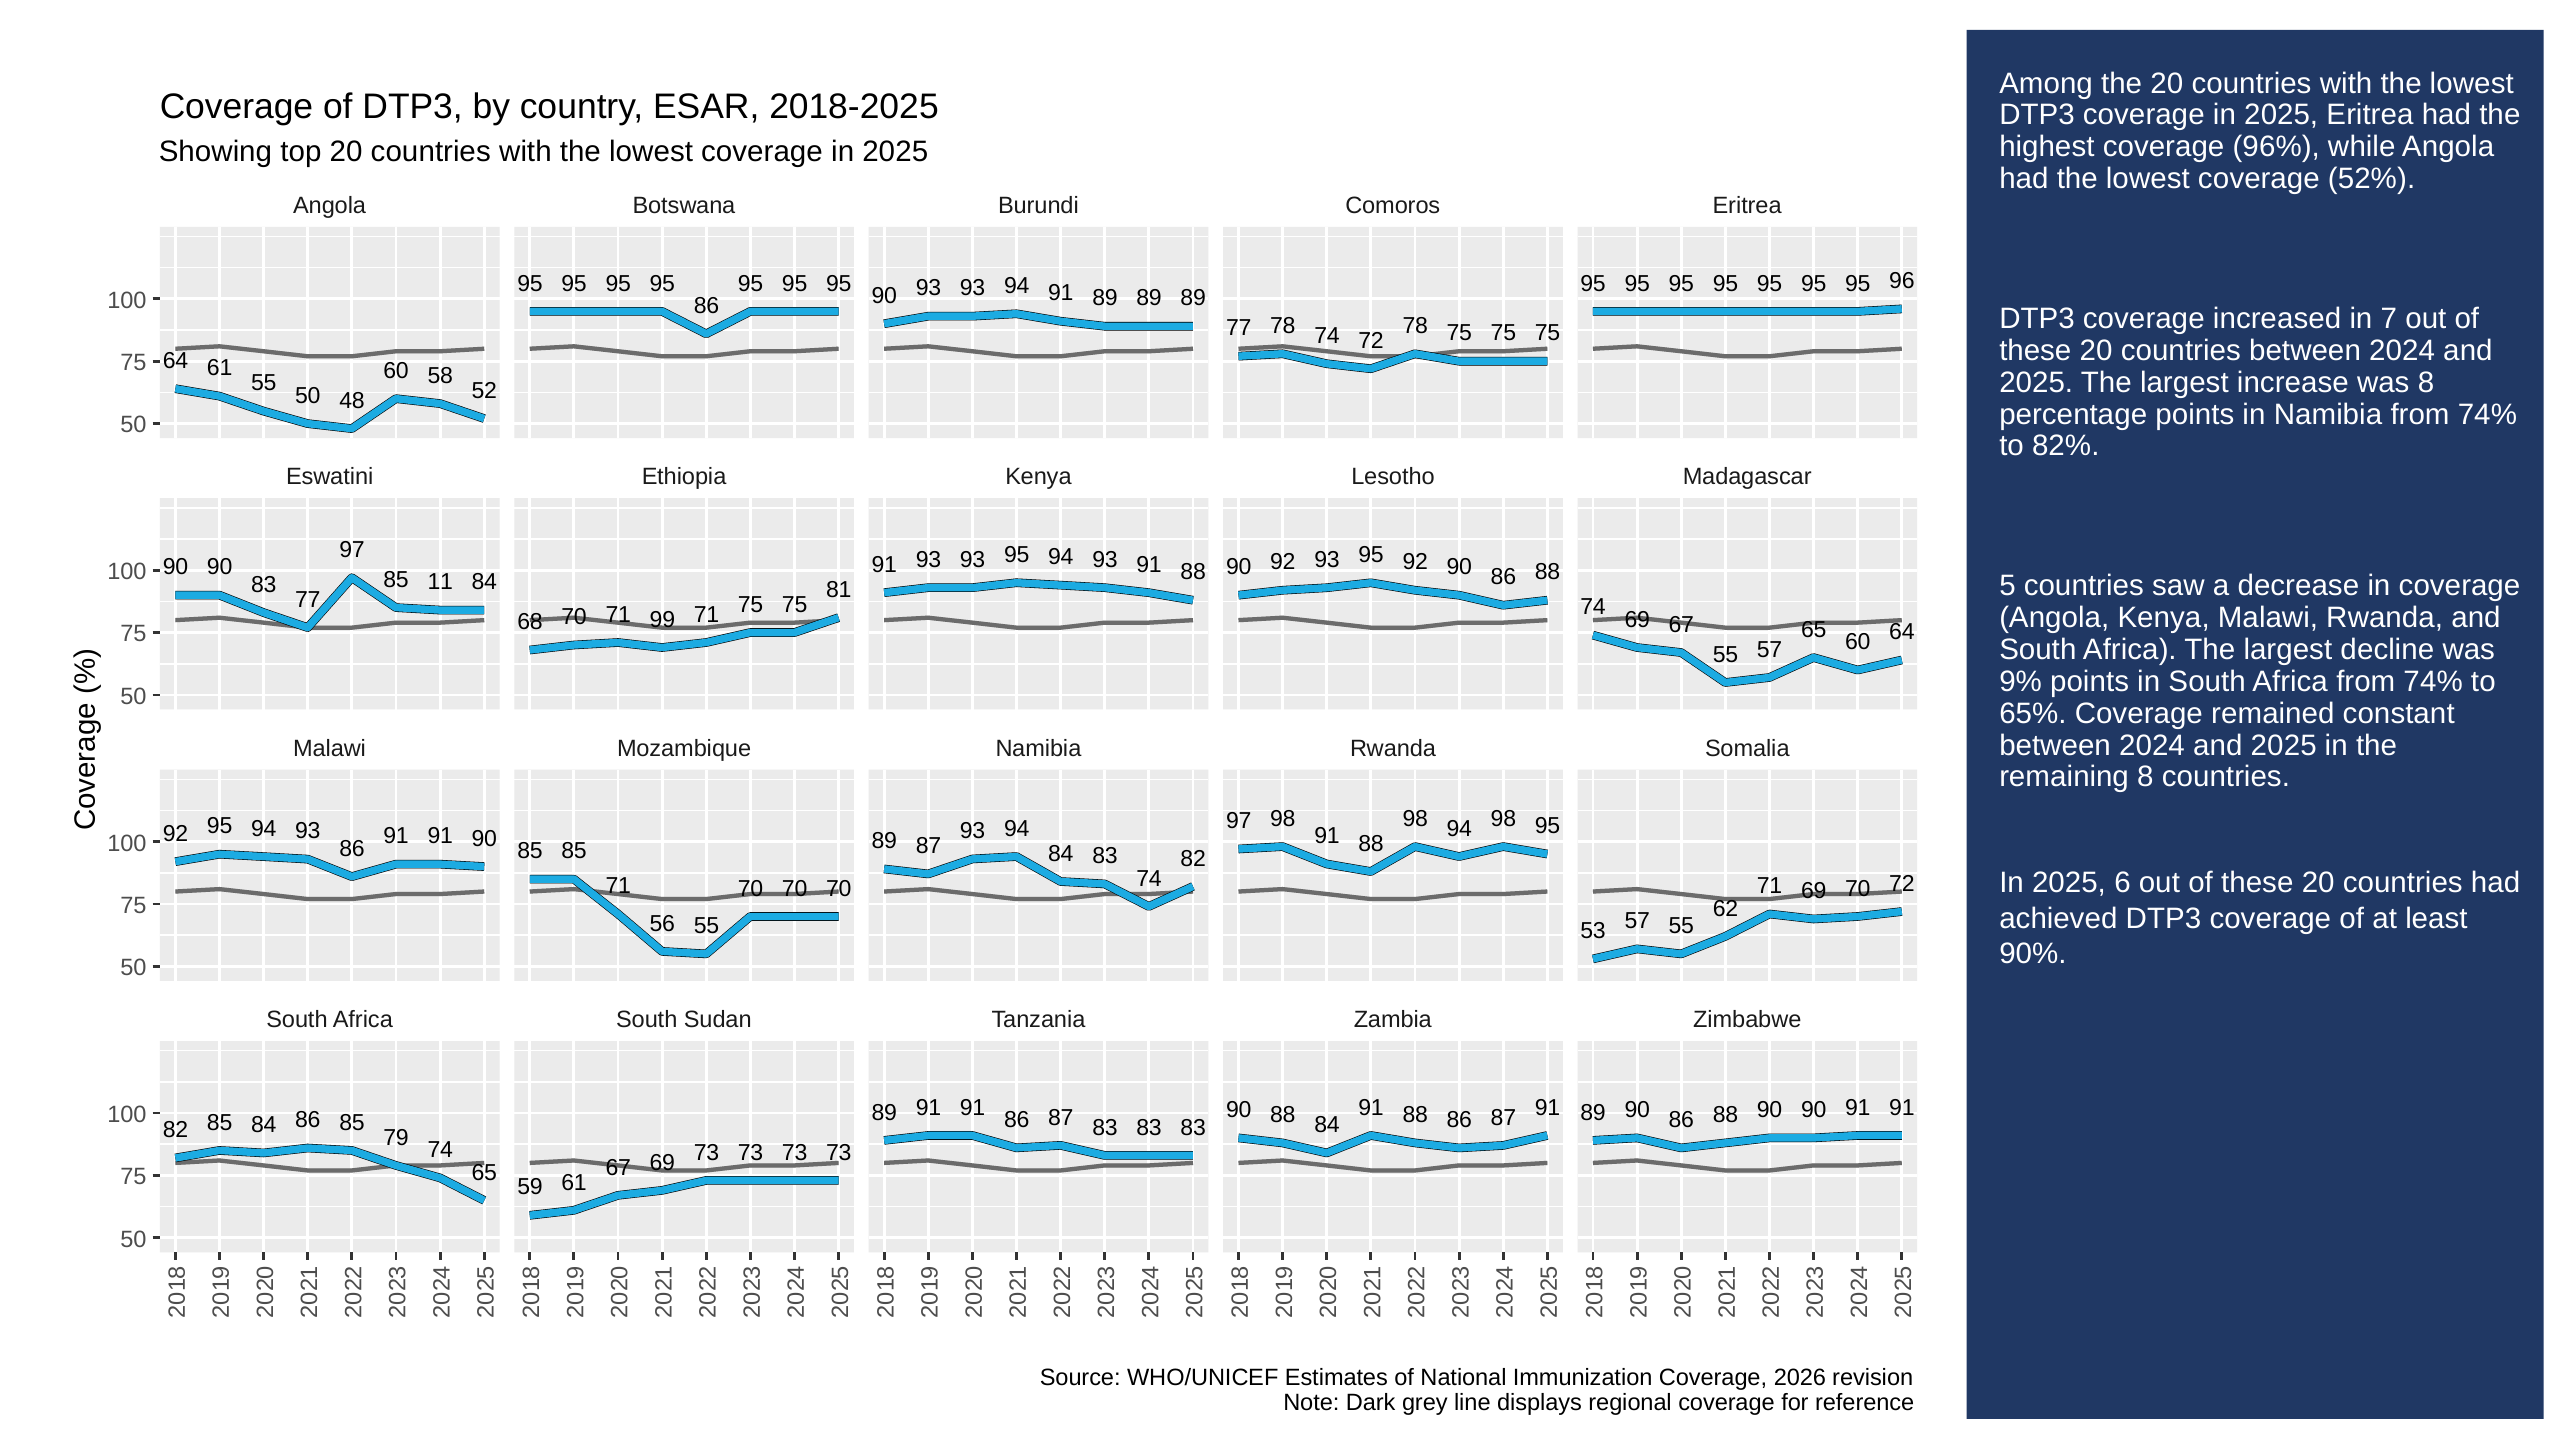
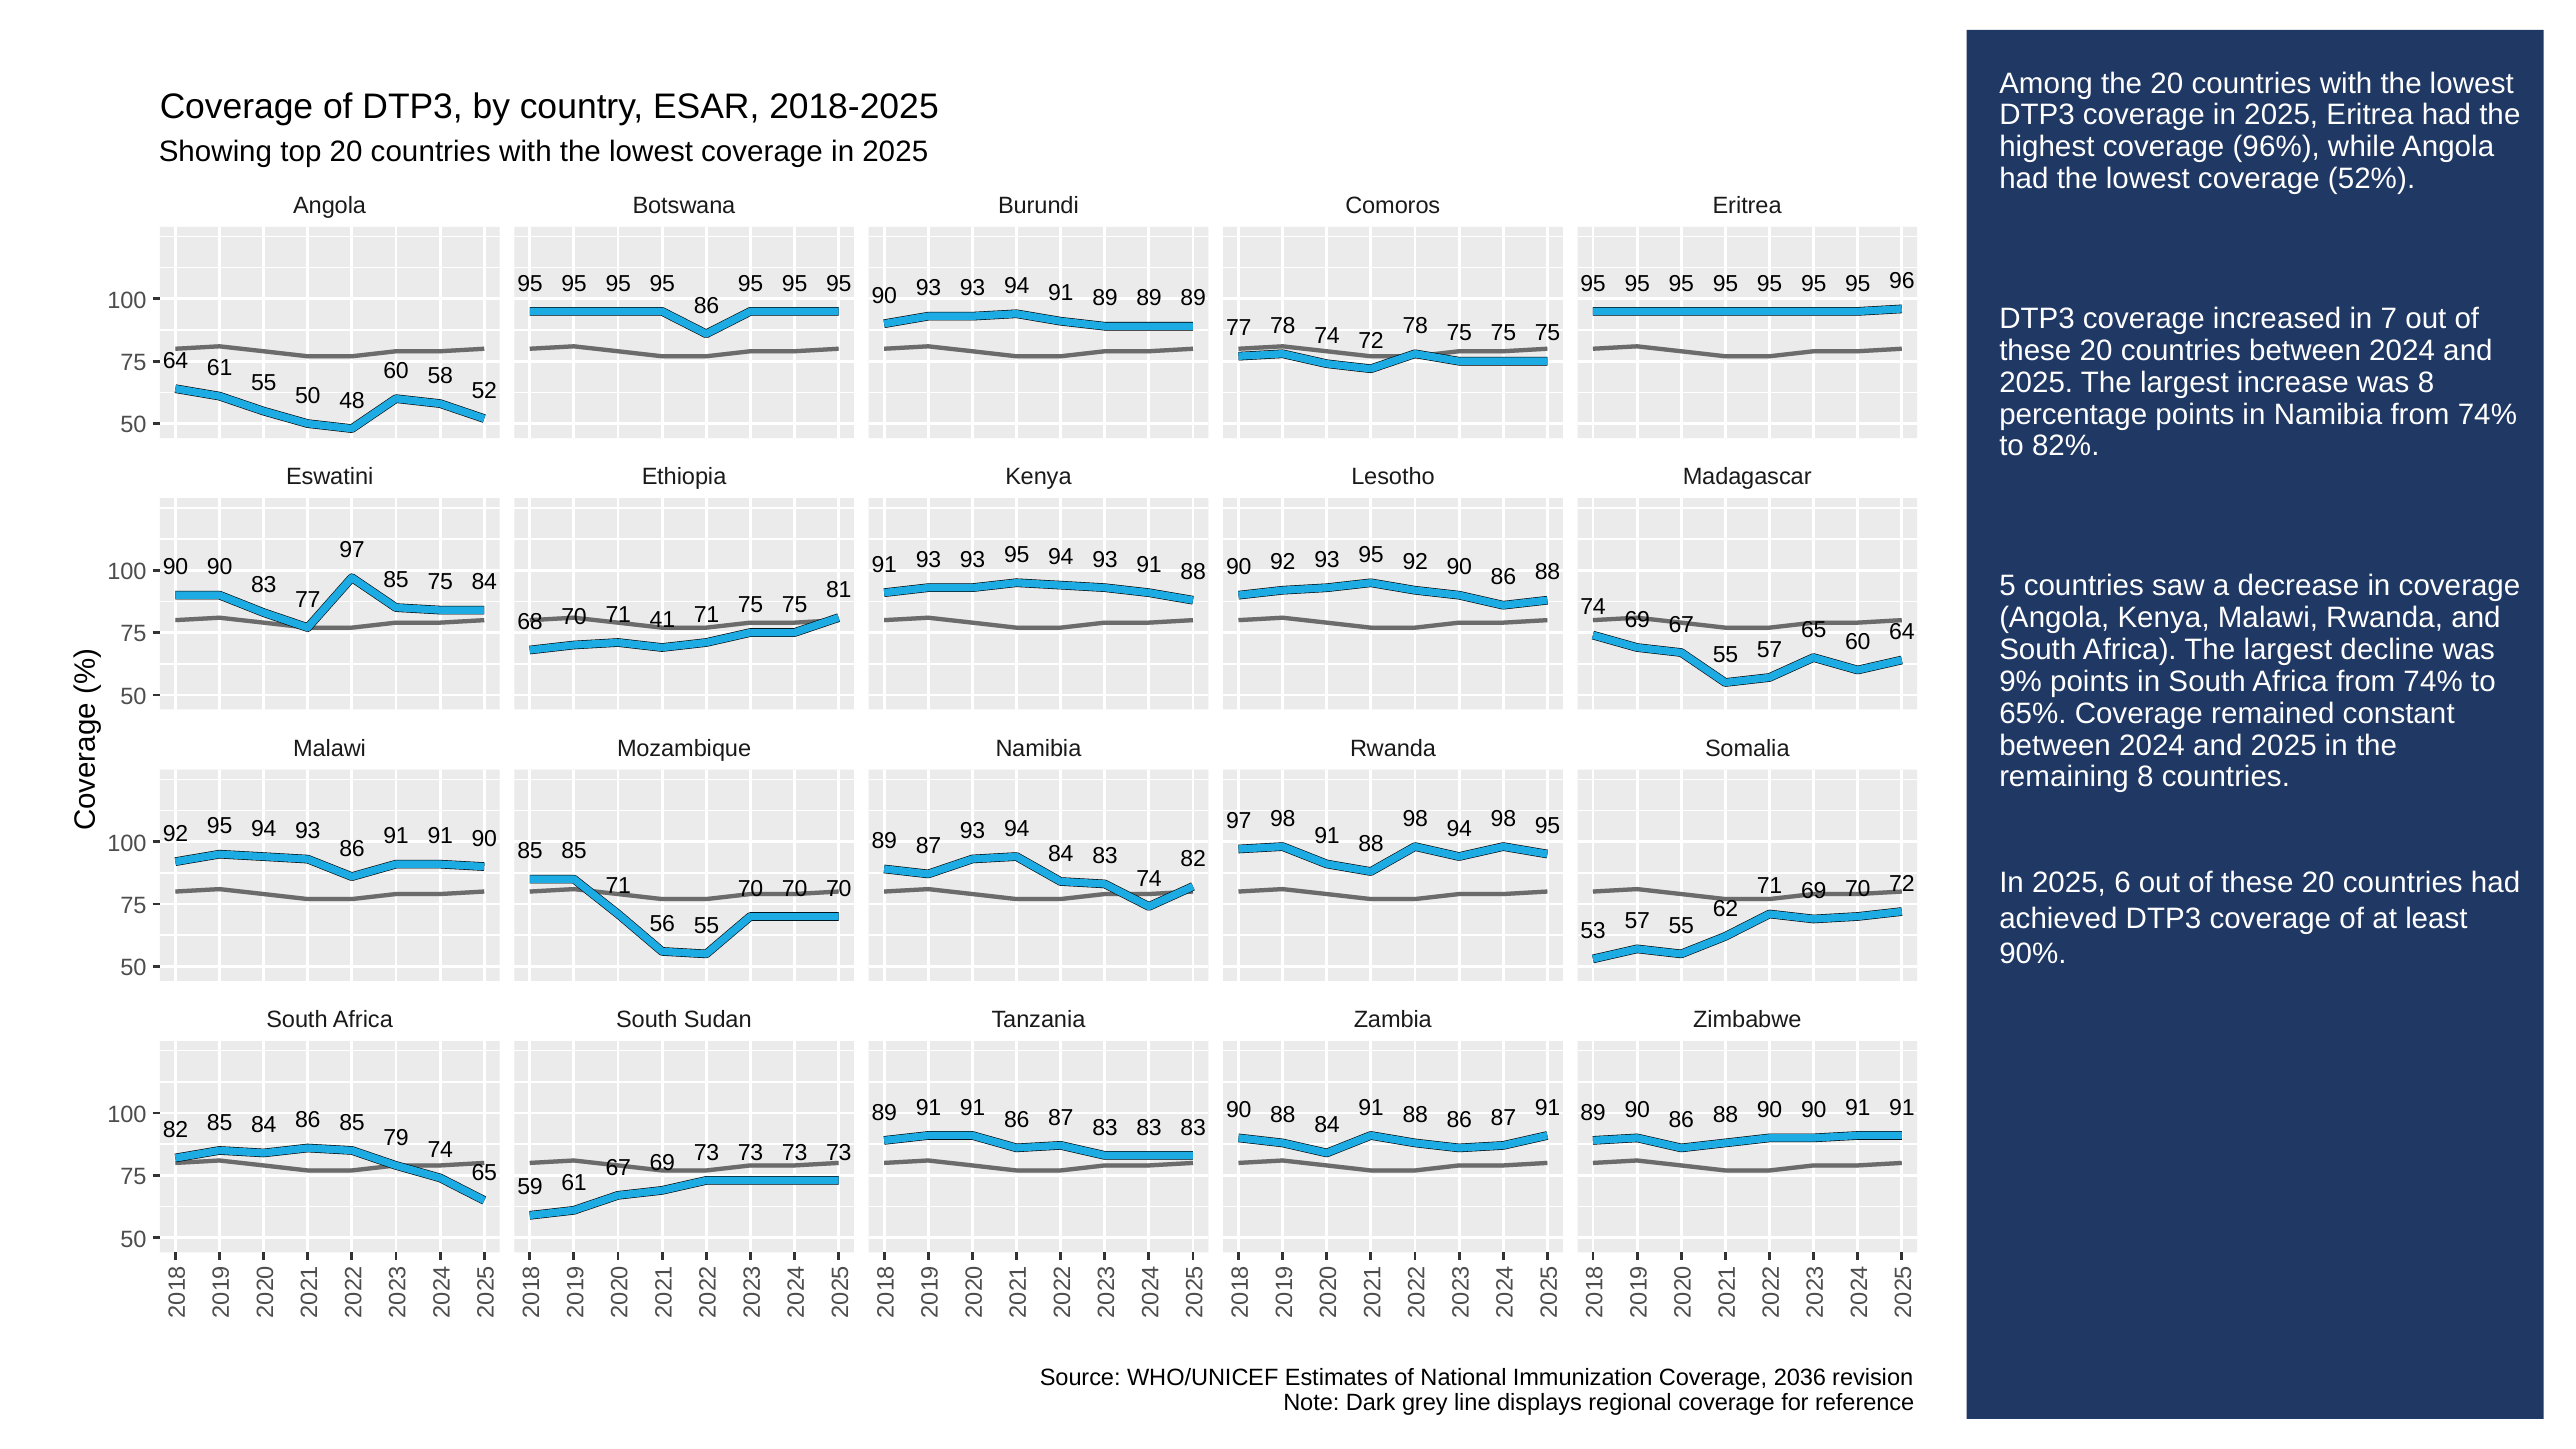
85 11: 11 -> 75
99: 99 -> 41
2026: 2026 -> 2036
